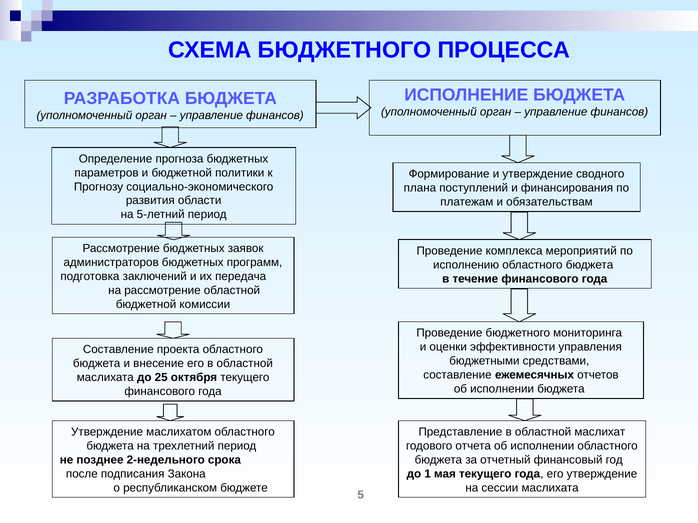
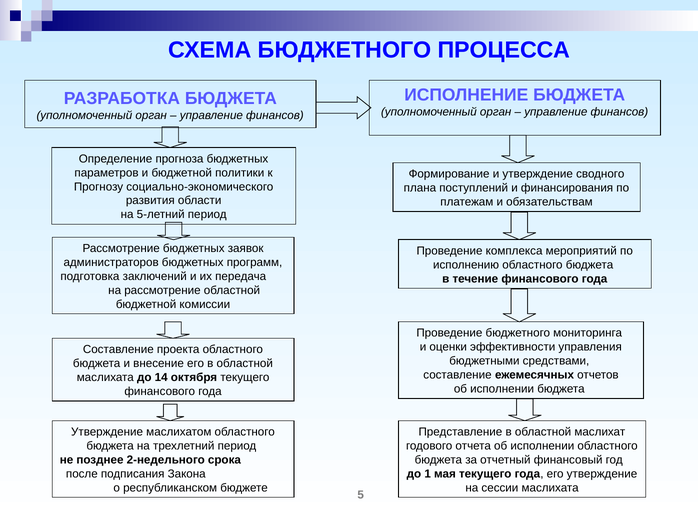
25: 25 -> 14
